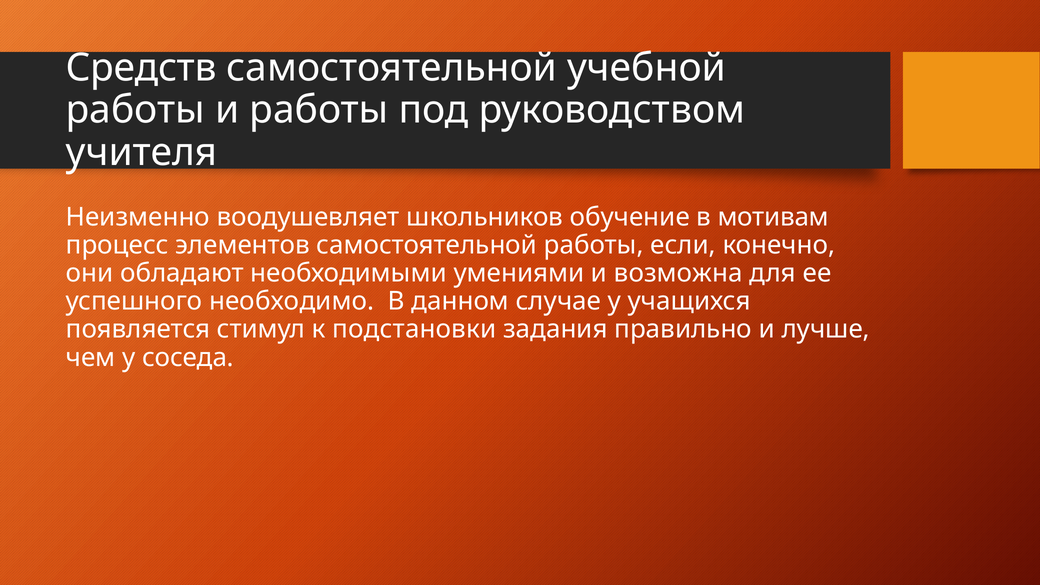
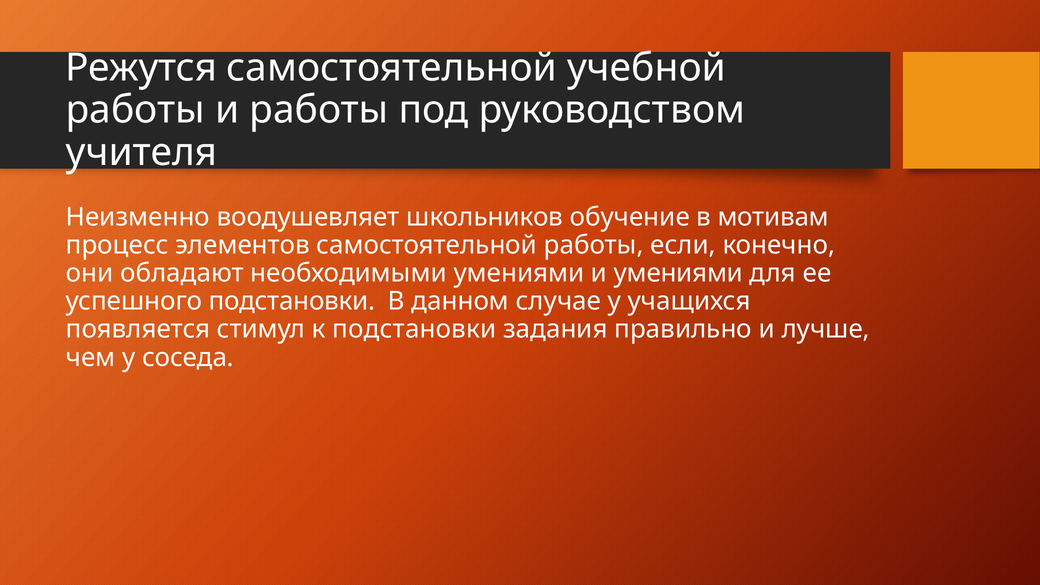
Средств: Средств -> Режутся
и возможна: возможна -> умениями
успешного необходимо: необходимо -> подстановки
